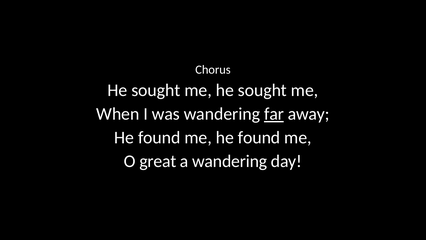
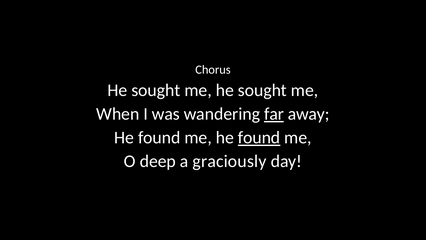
found at (259, 137) underline: none -> present
great: great -> deep
a wandering: wandering -> graciously
